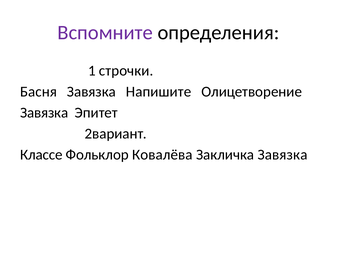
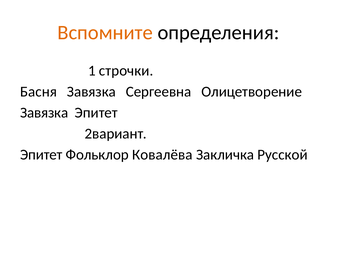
Вспомните colour: purple -> orange
Напишите: Напишите -> Сергеевна
Классе at (41, 155): Классе -> Эпитет
Закличка Завязка: Завязка -> Русской
